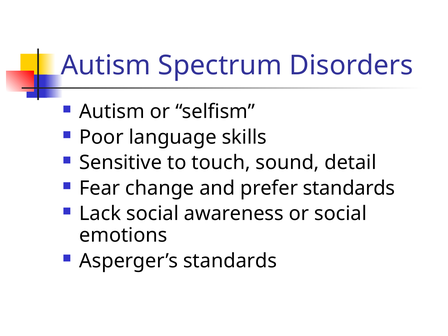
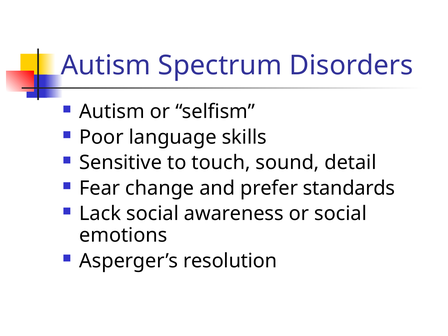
Asperger’s standards: standards -> resolution
